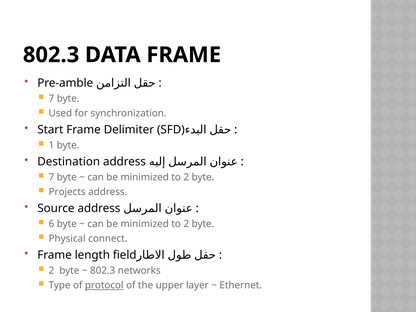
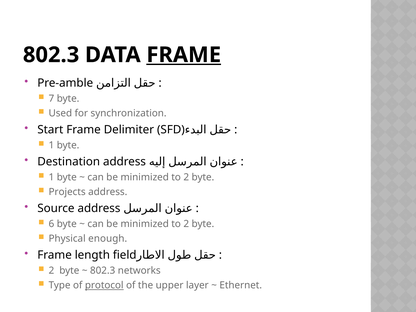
FRAME at (184, 55) underline: none -> present
7 at (51, 177): 7 -> 1
connect: connect -> enough
